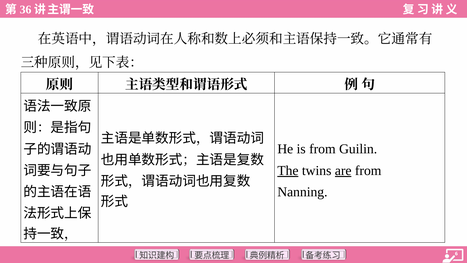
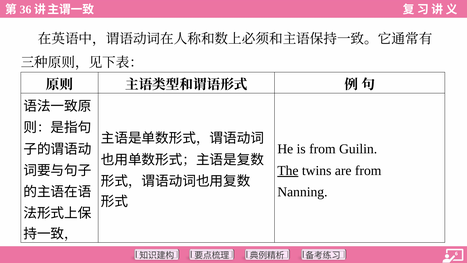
are underline: present -> none
